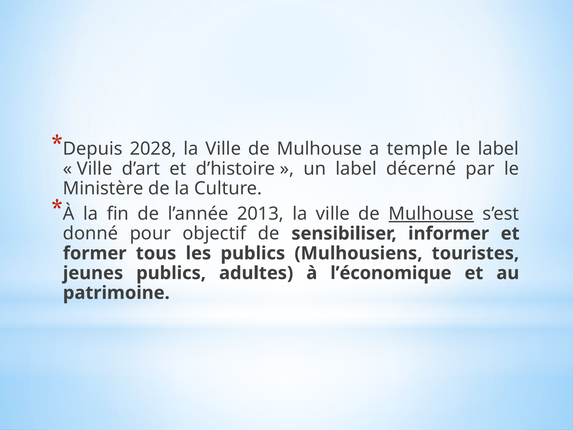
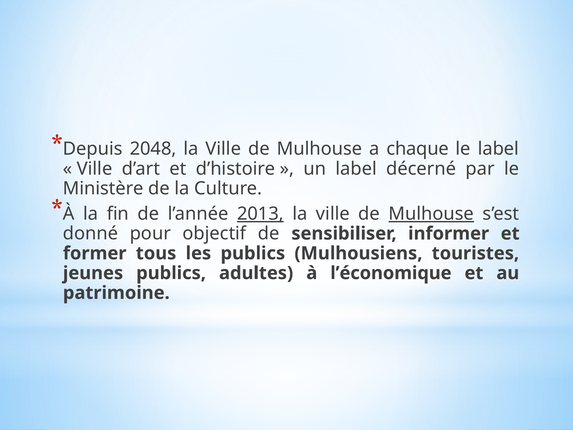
2028: 2028 -> 2048
temple: temple -> chaque
2013 underline: none -> present
